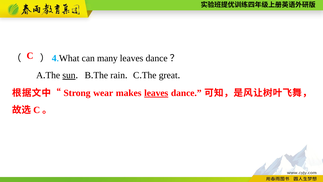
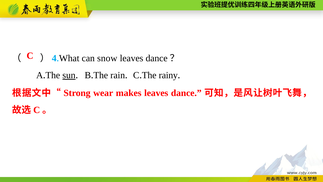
many: many -> snow
great: great -> rainy
leaves at (156, 93) underline: present -> none
